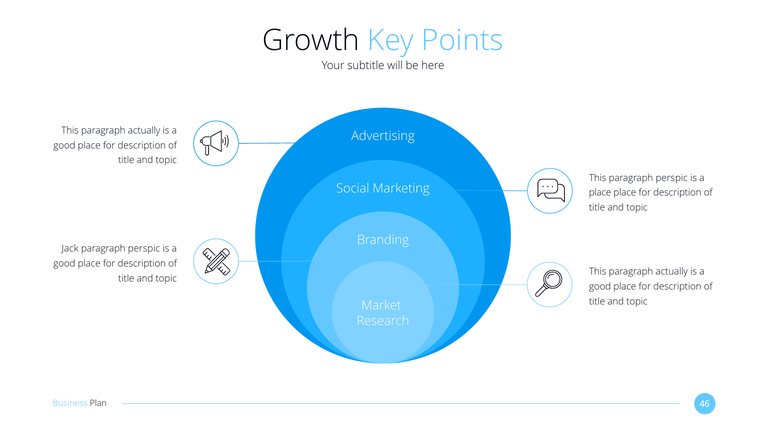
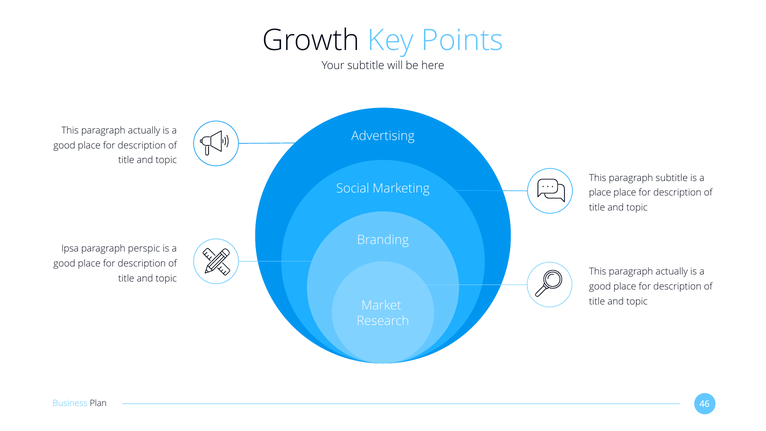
This paragraph perspic: perspic -> subtitle
Jack: Jack -> Ipsa
